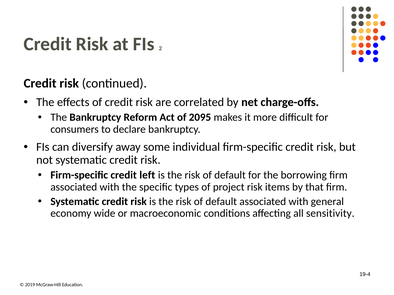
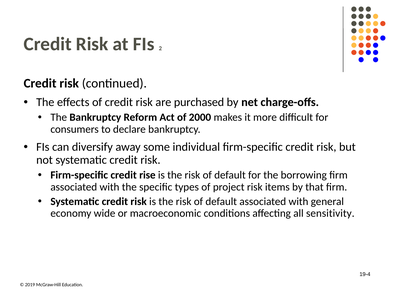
correlated: correlated -> purchased
2095: 2095 -> 2000
left: left -> rise
